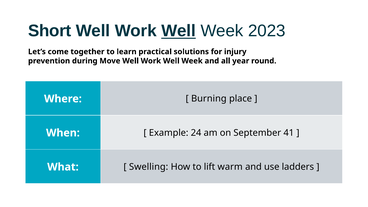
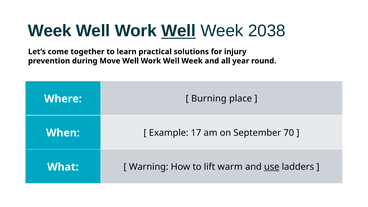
Short at (50, 31): Short -> Week
2023: 2023 -> 2038
24: 24 -> 17
41: 41 -> 70
Swelling: Swelling -> Warning
use underline: none -> present
